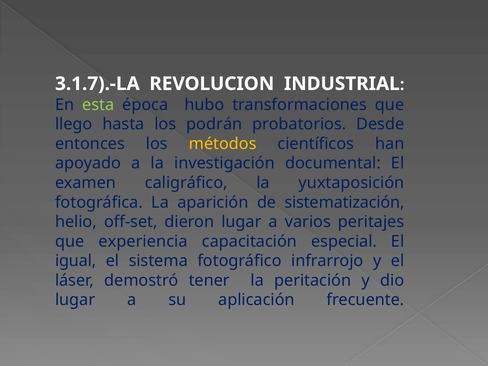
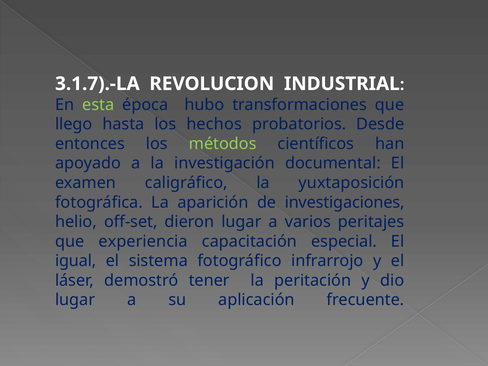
podrán: podrán -> hechos
métodos colour: yellow -> light green
sistematización: sistematización -> investigaciones
